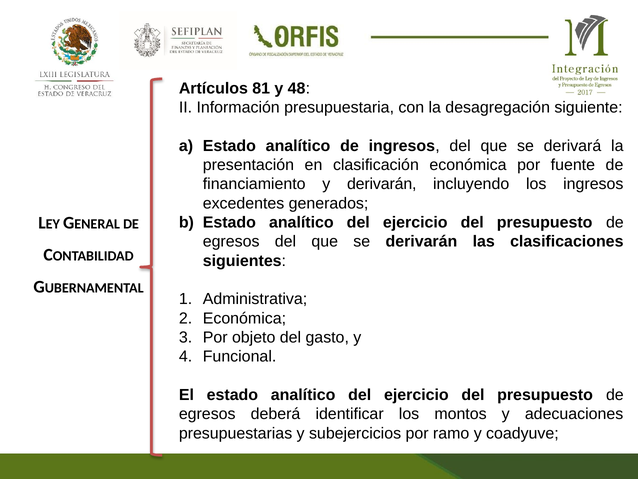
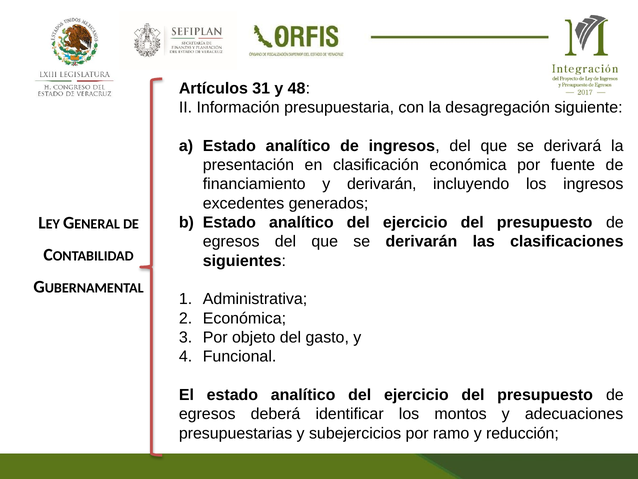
81: 81 -> 31
coadyuve: coadyuve -> reducción
